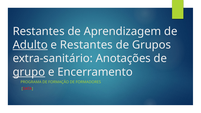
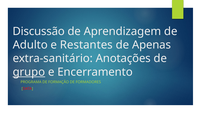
Restantes at (39, 31): Restantes -> Discussão
Adulto underline: present -> none
Grupos: Grupos -> Apenas
